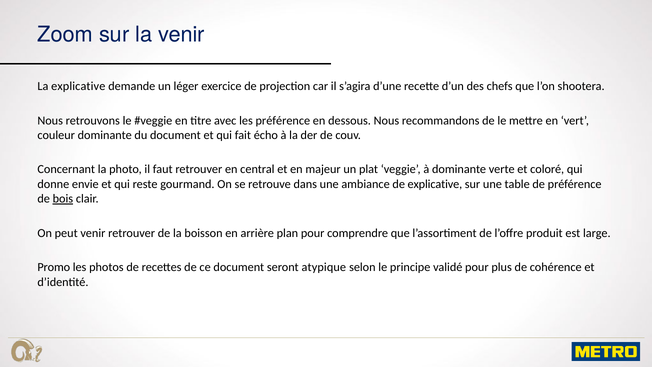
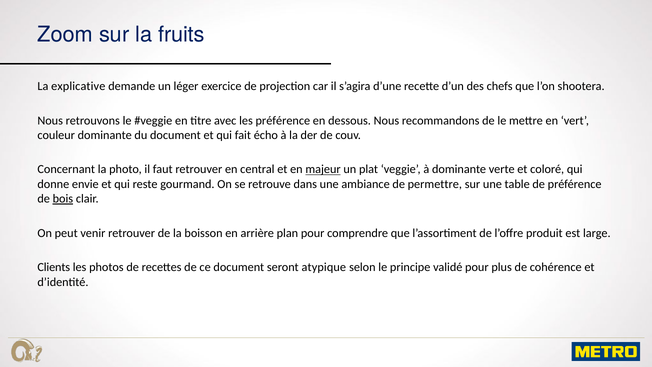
la venir: venir -> fruits
majeur underline: none -> present
de explicative: explicative -> permettre
Promo: Promo -> Clients
